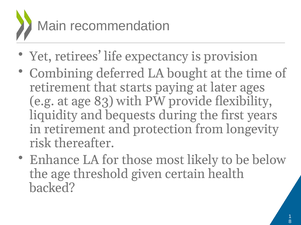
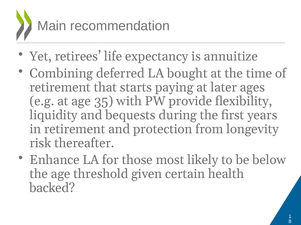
provision: provision -> annuitize
83: 83 -> 35
